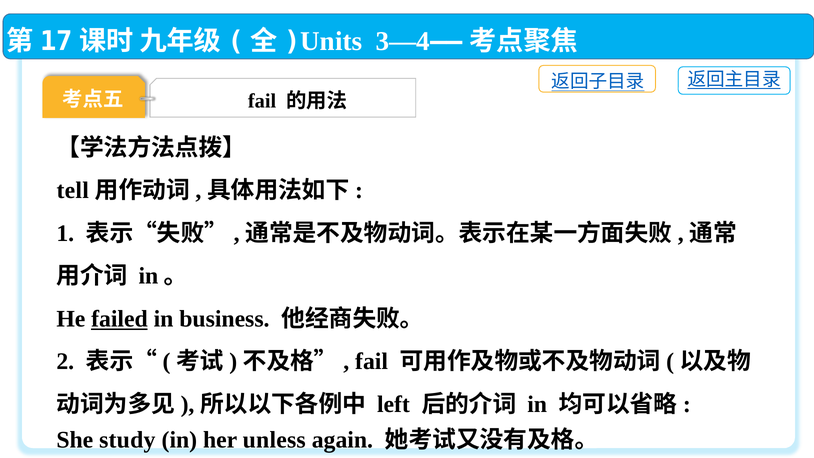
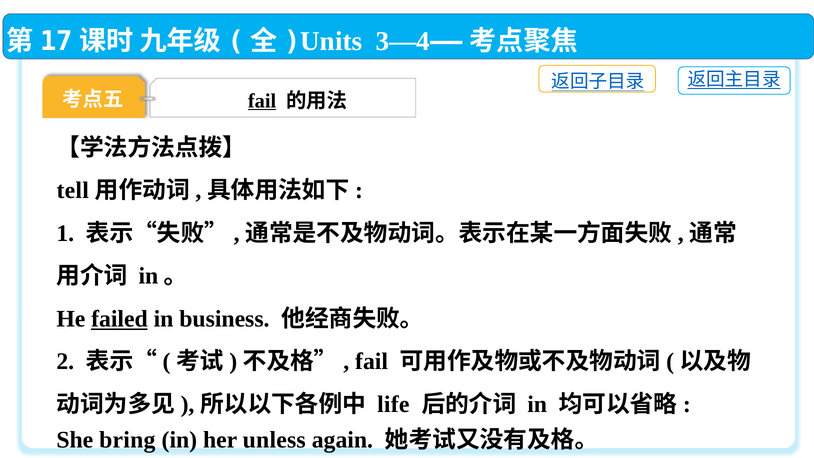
fail at (262, 101) underline: none -> present
left: left -> life
study: study -> bring
